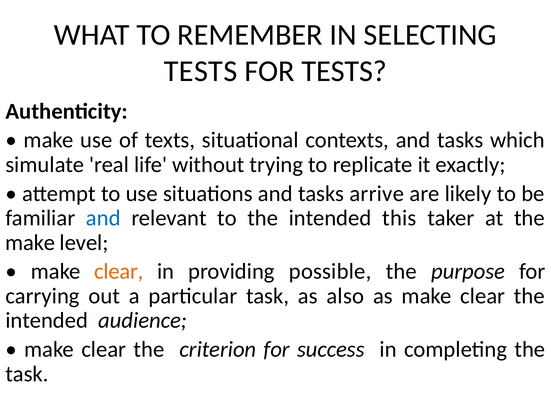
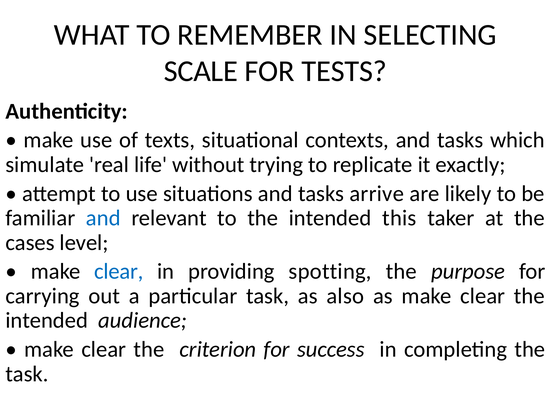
TESTS at (201, 71): TESTS -> SCALE
make at (30, 243): make -> cases
clear at (119, 272) colour: orange -> blue
possible: possible -> spotting
